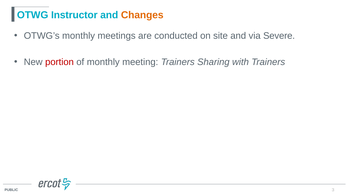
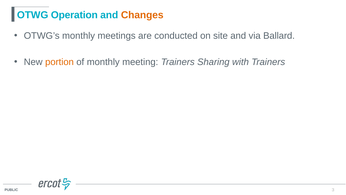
Instructor: Instructor -> Operation
Severe: Severe -> Ballard
portion colour: red -> orange
